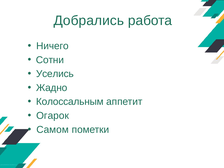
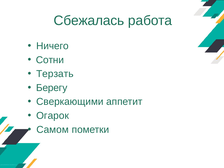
Добрались: Добрались -> Сбежалась
Уселись: Уселись -> Терзать
Жадно: Жадно -> Берегу
Колоссальным: Колоссальным -> Сверкающими
